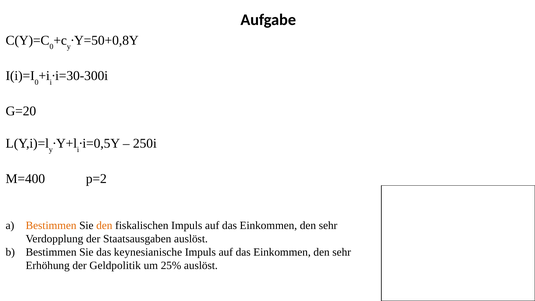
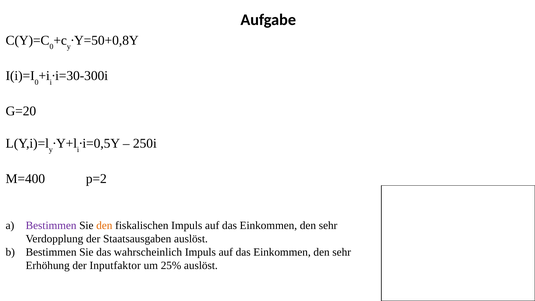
Bestimmen at (51, 225) colour: orange -> purple
keynesianische: keynesianische -> wahrscheinlich
Geldpolitik: Geldpolitik -> Inputfaktor
